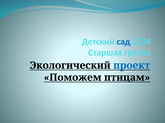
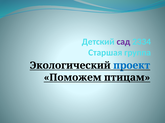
сад colour: blue -> purple
